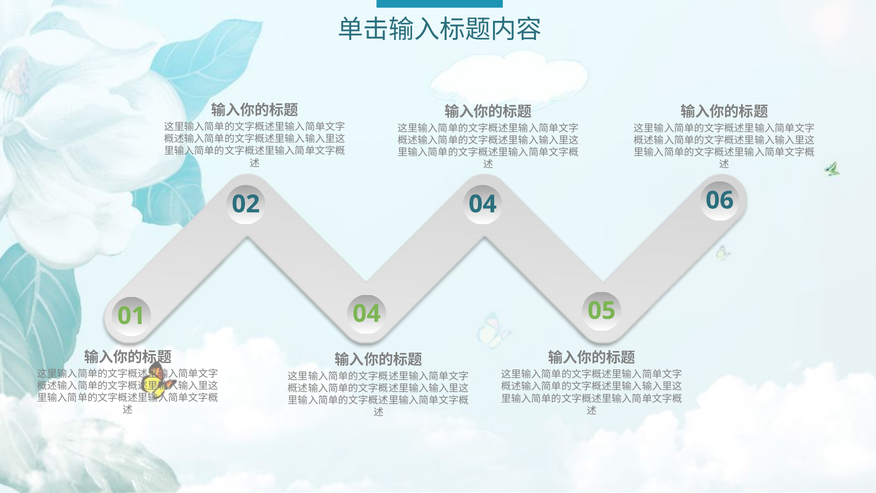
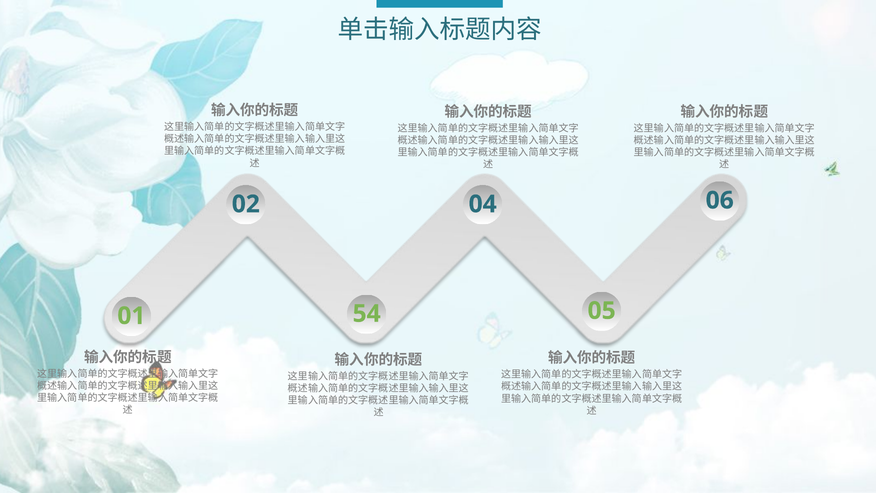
01 04: 04 -> 54
